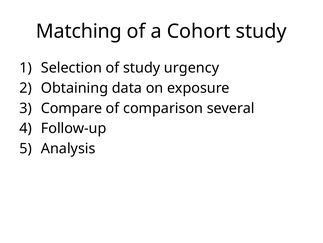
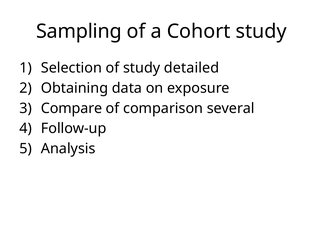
Matching: Matching -> Sampling
urgency: urgency -> detailed
